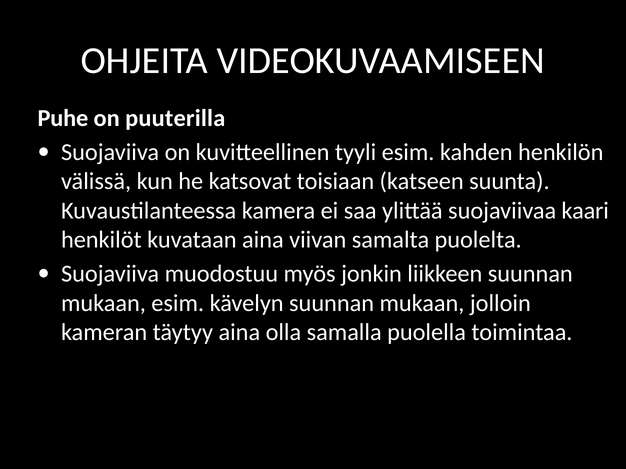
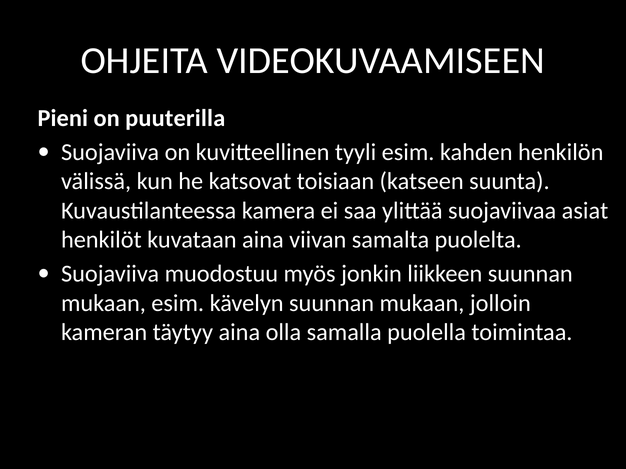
Puhe: Puhe -> Pieni
kaari: kaari -> asiat
